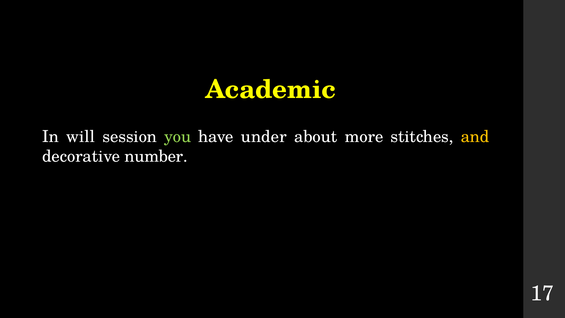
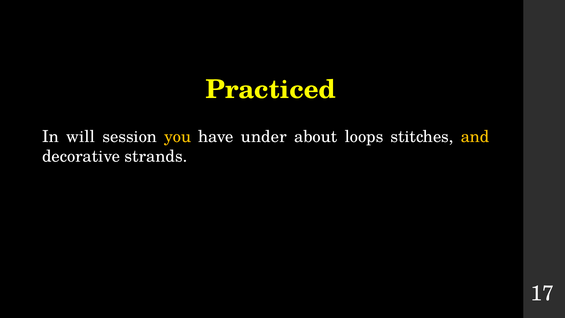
Academic: Academic -> Practiced
you colour: light green -> yellow
more: more -> loops
number: number -> strands
